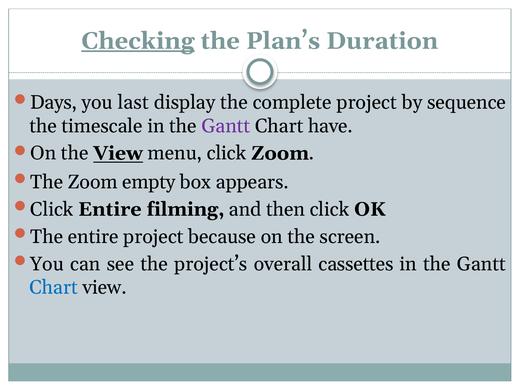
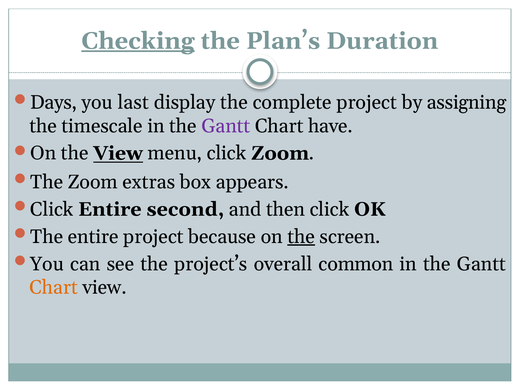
sequence: sequence -> assigning
empty: empty -> extras
filming: filming -> second
the at (301, 237) underline: none -> present
cassettes: cassettes -> common
Chart at (54, 287) colour: blue -> orange
